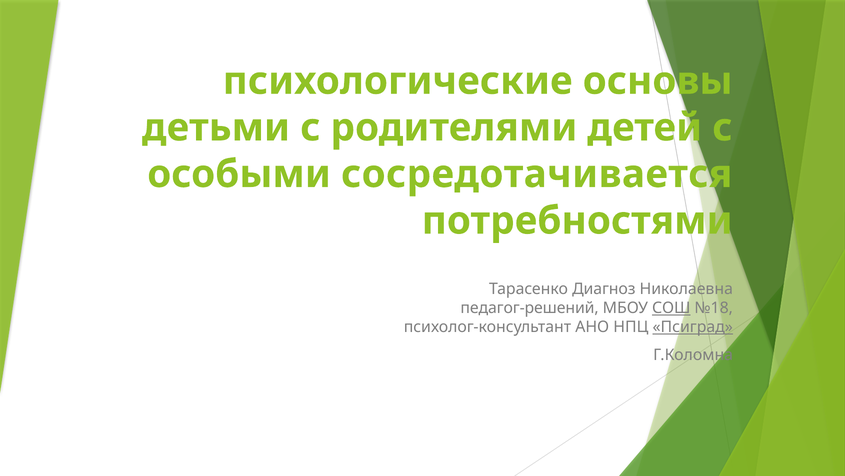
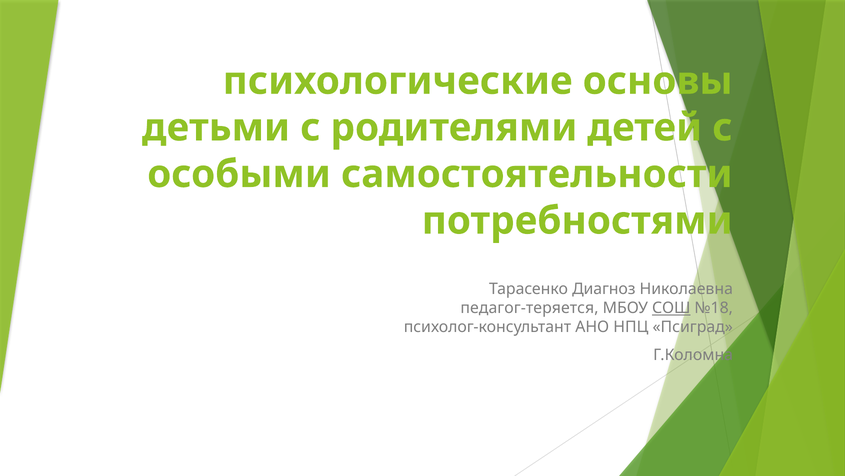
сосредотачивается: сосредотачивается -> самостоятельности
педагог-решений: педагог-решений -> педагог-теряется
Псиград underline: present -> none
